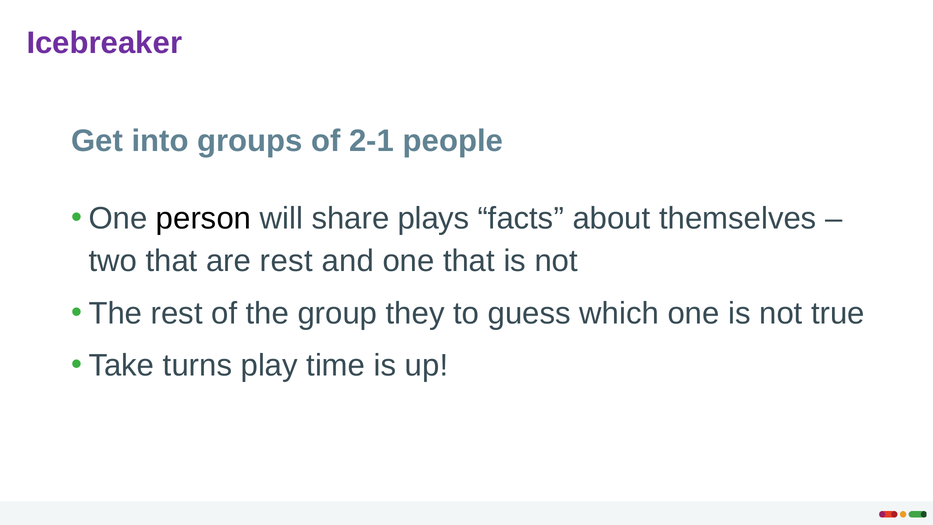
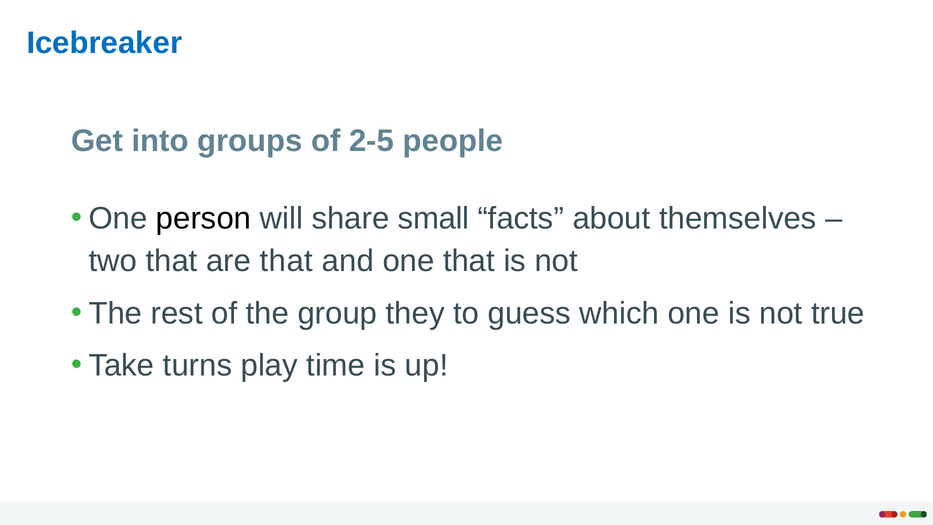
Icebreaker colour: purple -> blue
2-1: 2-1 -> 2-5
plays: plays -> small
are rest: rest -> that
